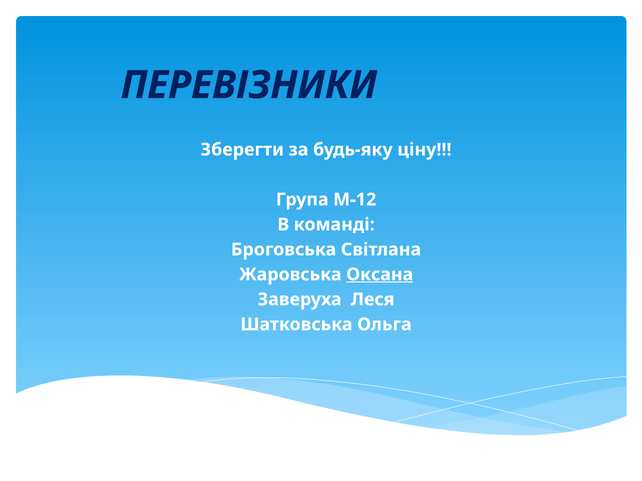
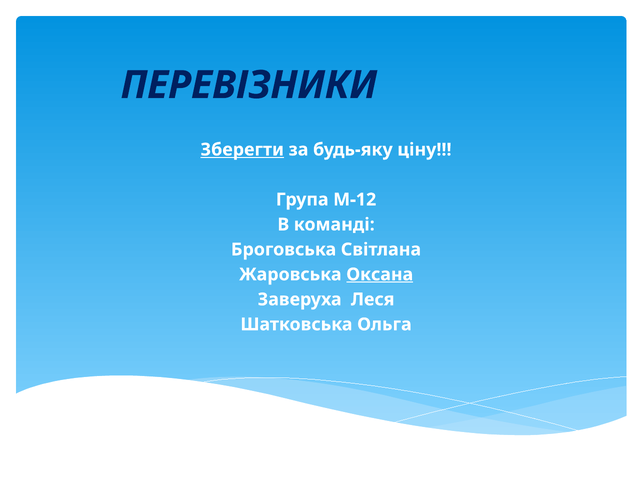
Зберегти underline: none -> present
